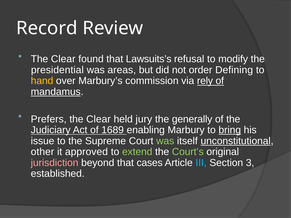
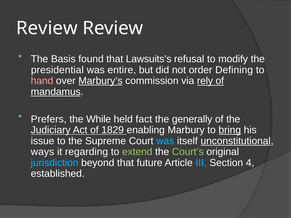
Record at (47, 28): Record -> Review
Clear at (63, 59): Clear -> Basis
areas: areas -> entire
hand colour: yellow -> pink
Marbury’s underline: none -> present
Clear at (98, 119): Clear -> While
jury: jury -> fact
1689: 1689 -> 1829
was at (165, 141) colour: light green -> light blue
other: other -> ways
approved: approved -> regarding
jurisdiction colour: pink -> light blue
cases: cases -> future
3: 3 -> 4
